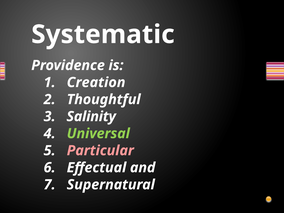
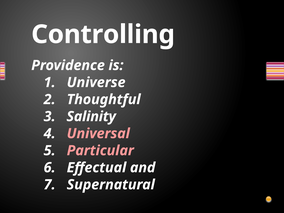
Systematic: Systematic -> Controlling
Creation: Creation -> Universe
Universal colour: light green -> pink
